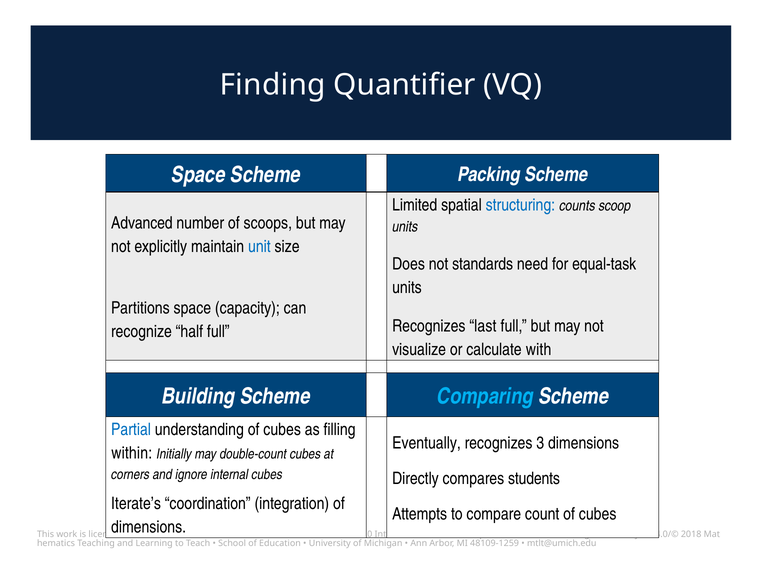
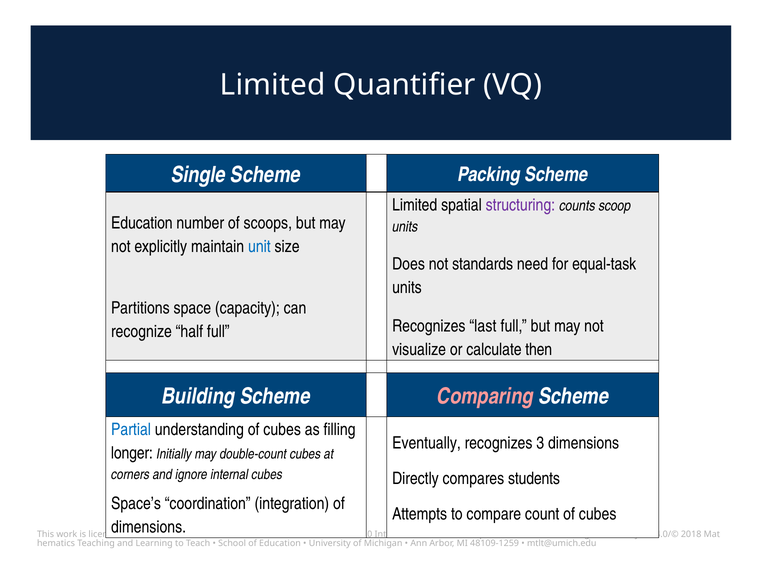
Finding at (273, 85): Finding -> Limited
Space at (198, 175): Space -> Single
structuring colour: blue -> purple
Advanced at (142, 223): Advanced -> Education
with: with -> then
Comparing colour: light blue -> pink
within: within -> longer
Iterate’s: Iterate’s -> Space’s
